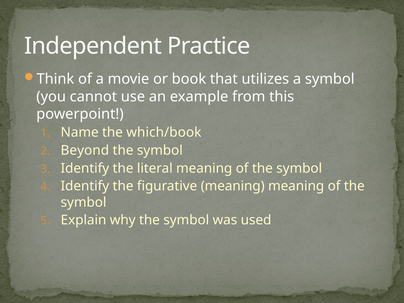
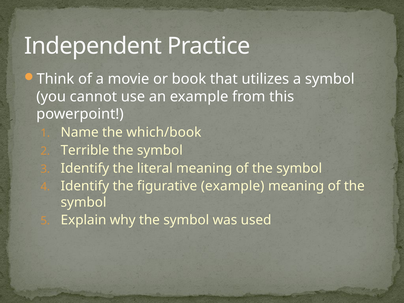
Beyond: Beyond -> Terrible
figurative meaning: meaning -> example
